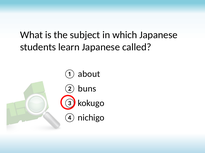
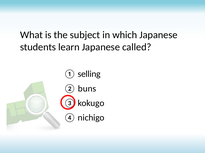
about: about -> selling
